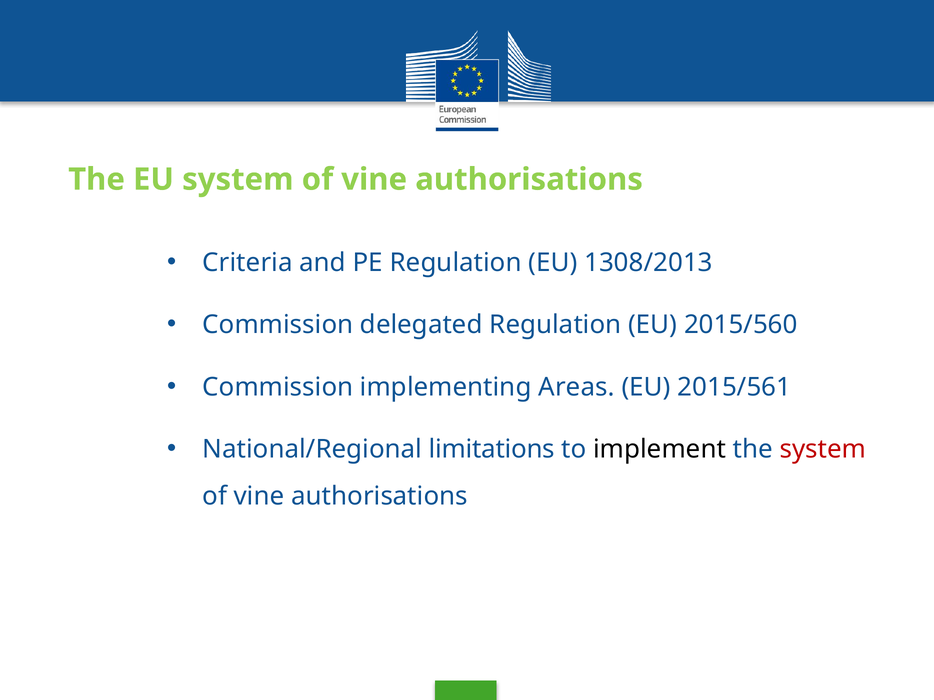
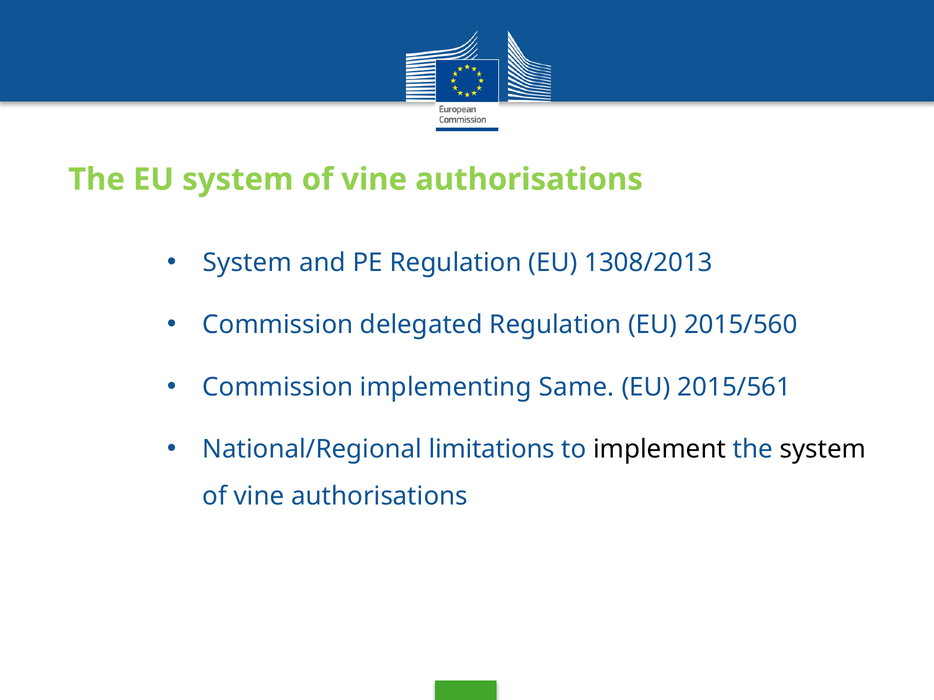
Criteria at (248, 263): Criteria -> System
Areas: Areas -> Same
system at (823, 450) colour: red -> black
